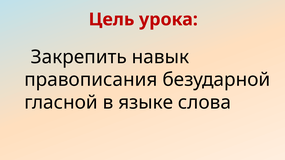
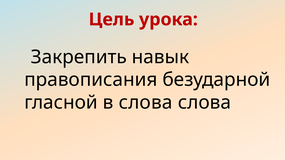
в языке: языке -> слова
